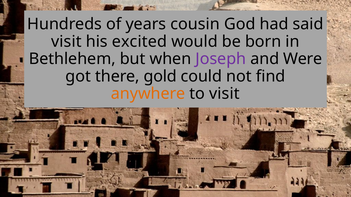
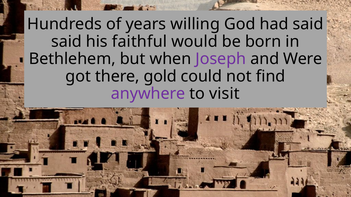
cousin: cousin -> willing
visit at (66, 42): visit -> said
excited: excited -> faithful
anywhere colour: orange -> purple
